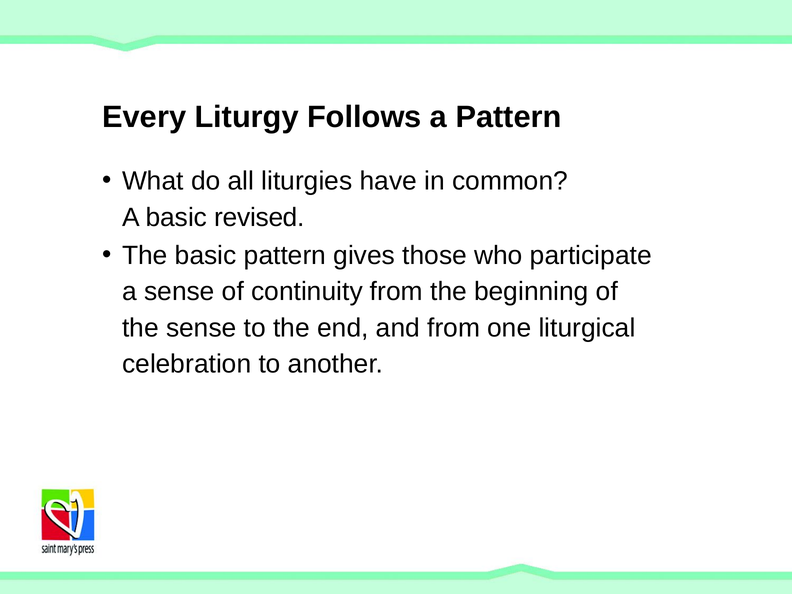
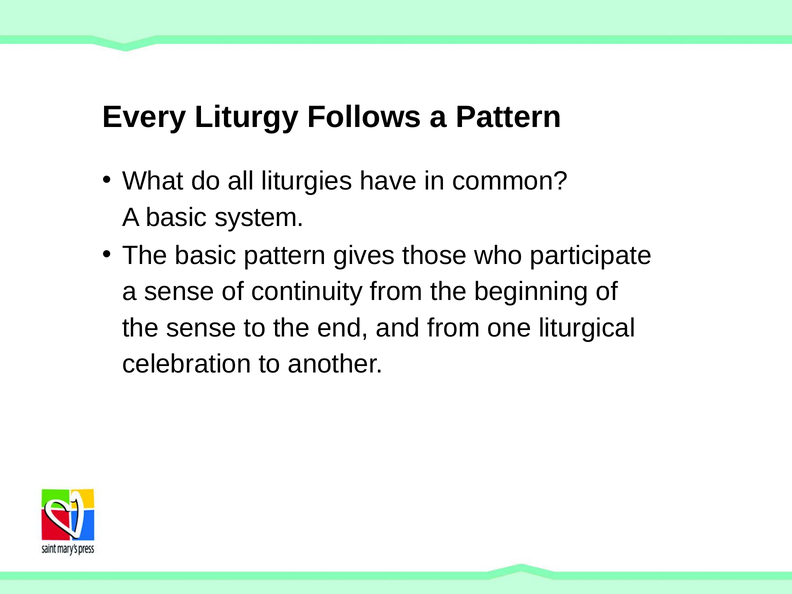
revised: revised -> system
